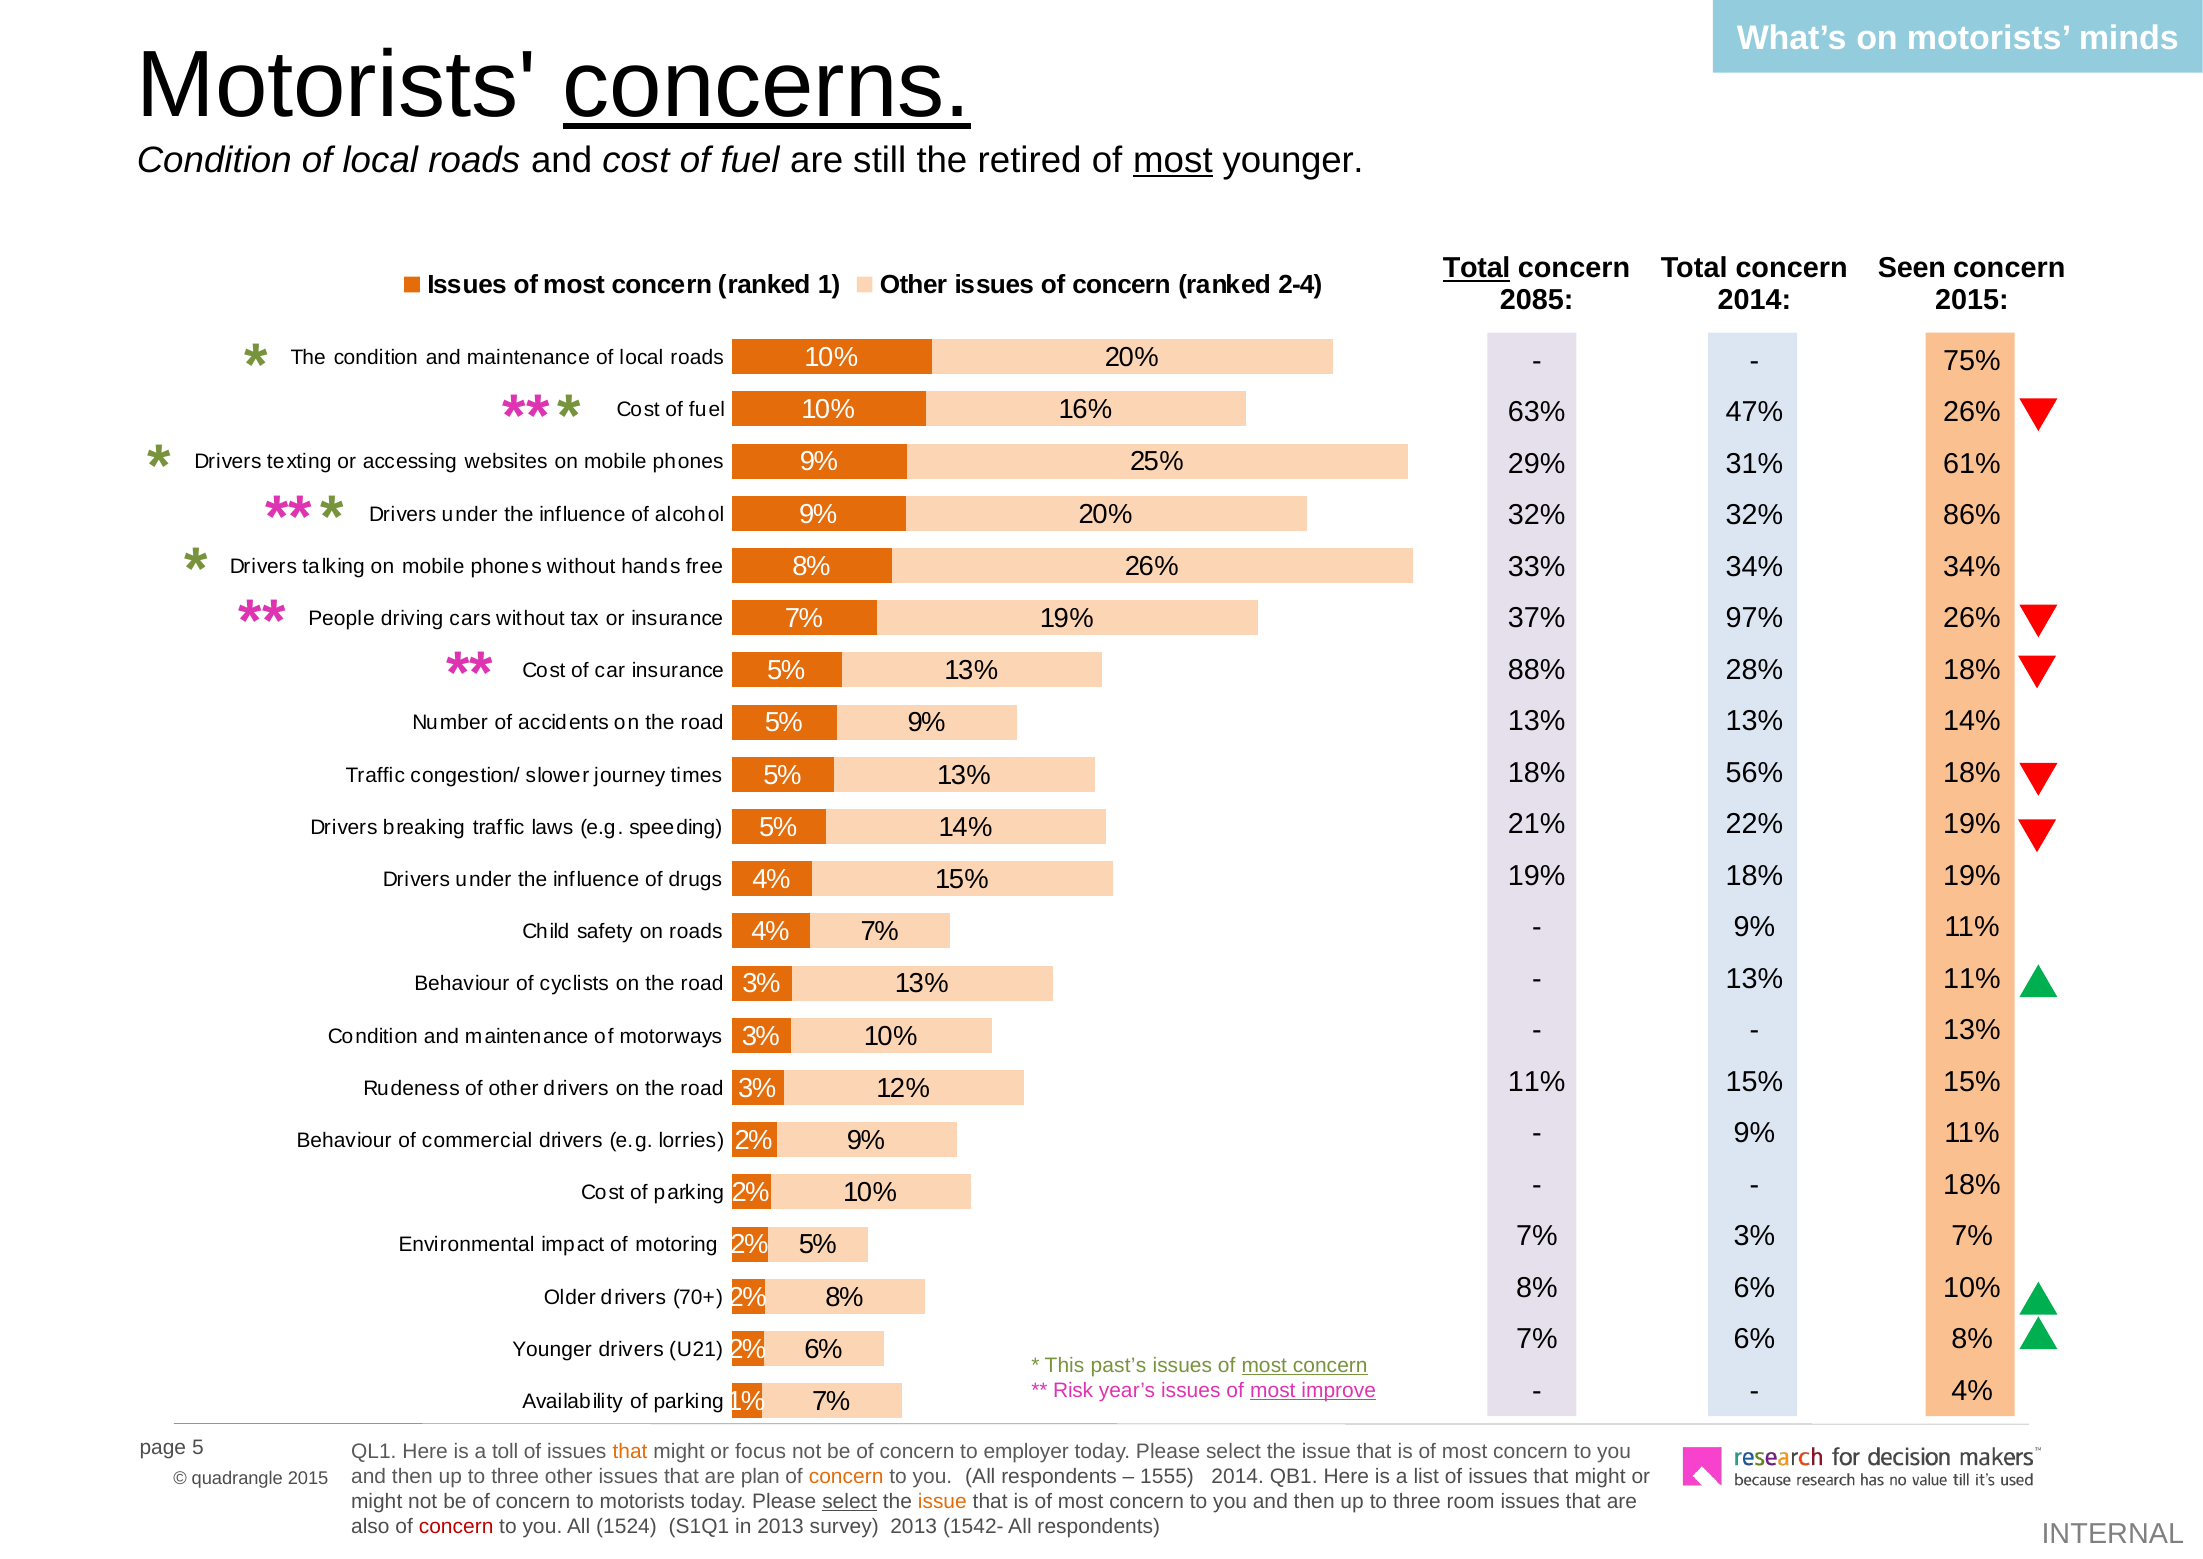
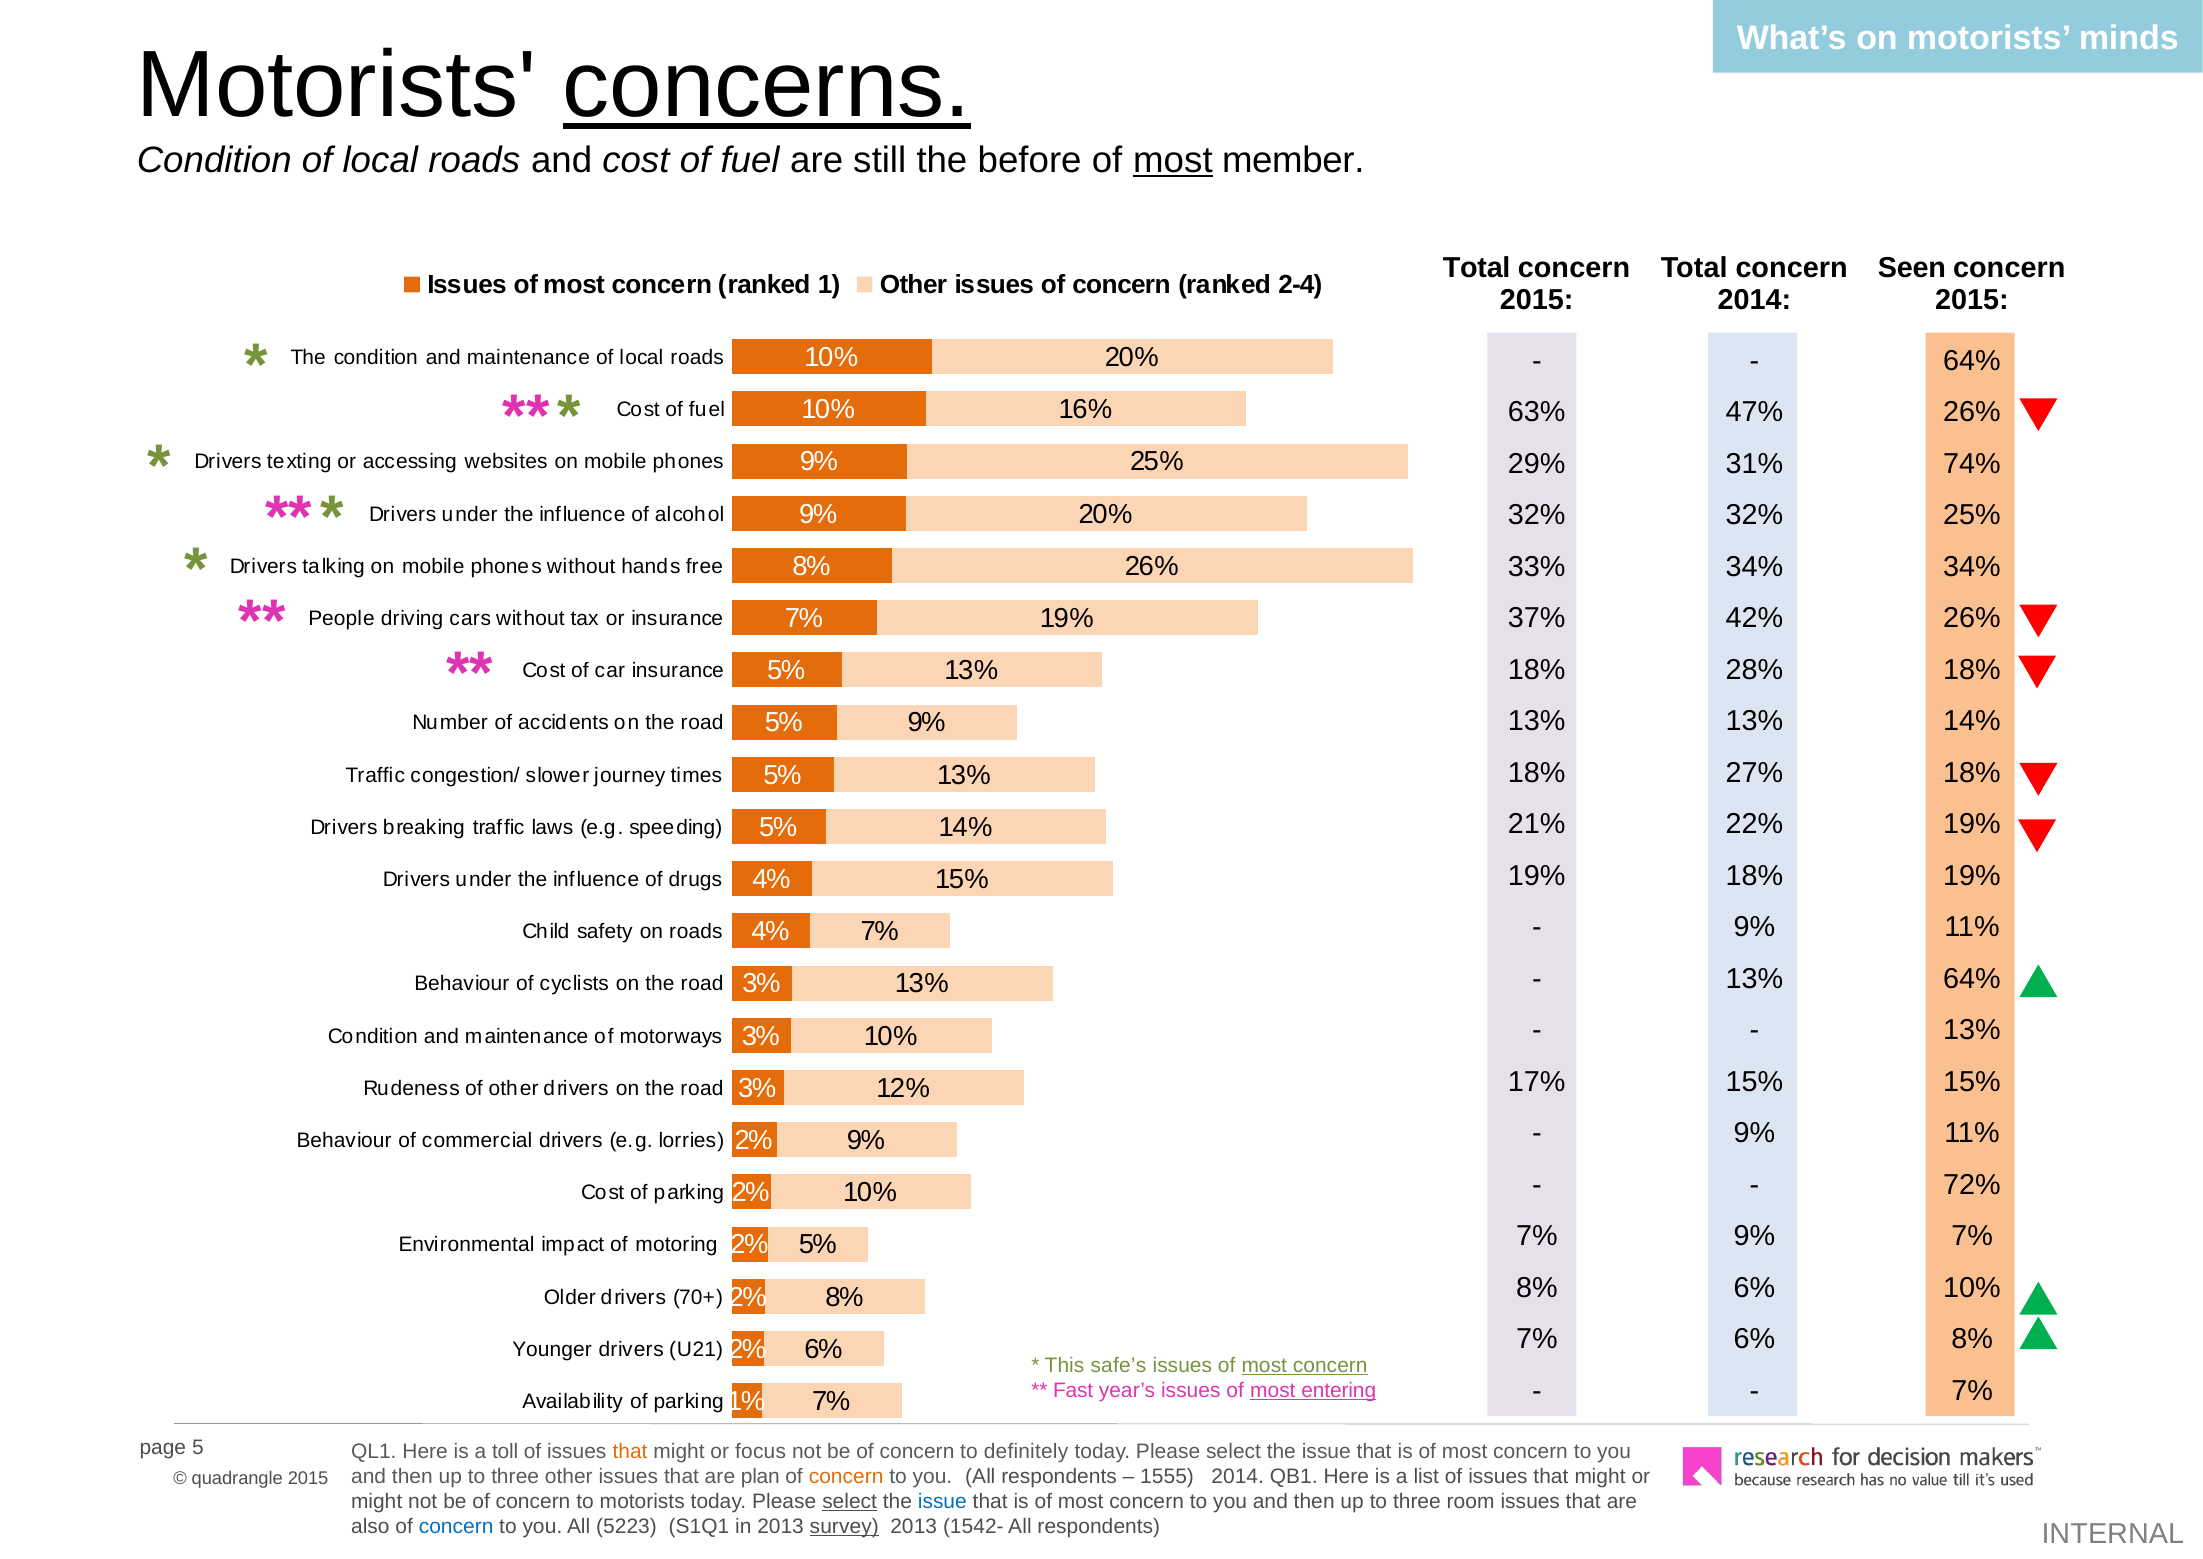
retired: retired -> before
most younger: younger -> member
Total at (1477, 268) underline: present -> none
2085 at (1537, 300): 2085 -> 2015
75% at (1972, 361): 75% -> 64%
61%: 61% -> 74%
32% 86%: 86% -> 25%
97%: 97% -> 42%
88% at (1537, 670): 88% -> 18%
56%: 56% -> 27%
11% at (1972, 979): 11% -> 64%
11% at (1537, 1082): 11% -> 17%
18% at (1972, 1185): 18% -> 72%
7% 3%: 3% -> 9%
past’s: past’s -> safe’s
4% at (1972, 1391): 4% -> 7%
Risk: Risk -> Fast
improve: improve -> entering
employer: employer -> definitely
issue at (942, 1501) colour: orange -> blue
concern at (456, 1526) colour: red -> blue
1524: 1524 -> 5223
survey underline: none -> present
